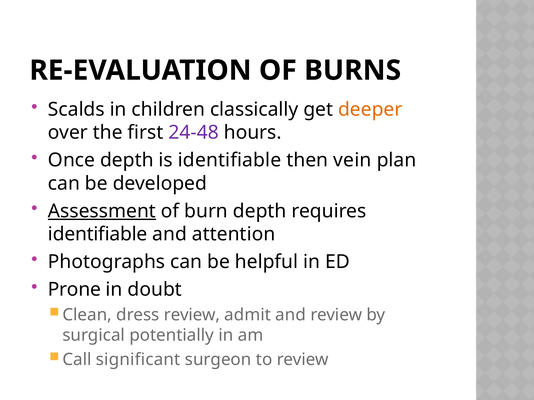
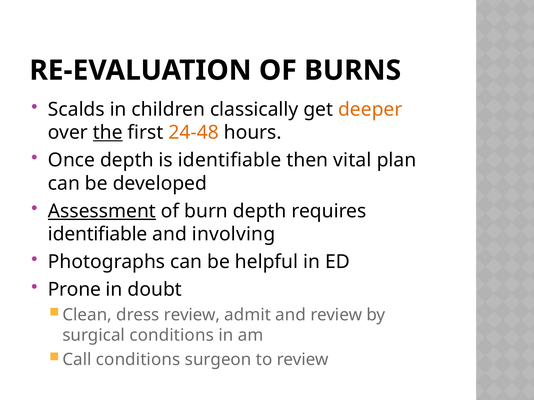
the underline: none -> present
24-48 colour: purple -> orange
vein: vein -> vital
attention: attention -> involving
surgical potentially: potentially -> conditions
Call significant: significant -> conditions
